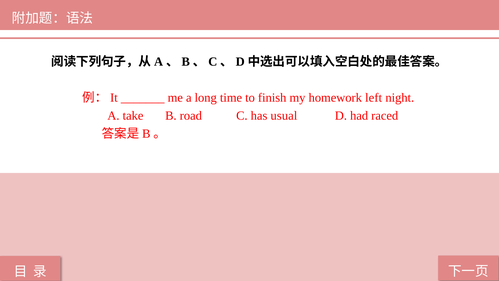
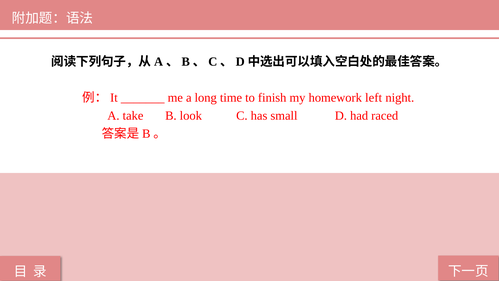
road: road -> look
usual: usual -> small
